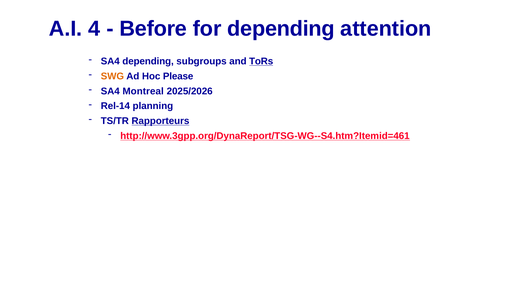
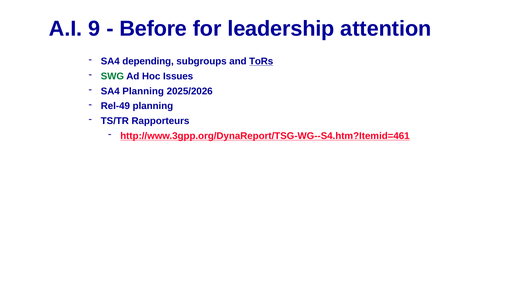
4: 4 -> 9
for depending: depending -> leadership
SWG colour: orange -> green
Please: Please -> Issues
SA4 Montreal: Montreal -> Planning
Rel-14: Rel-14 -> Rel-49
Rapporteurs underline: present -> none
